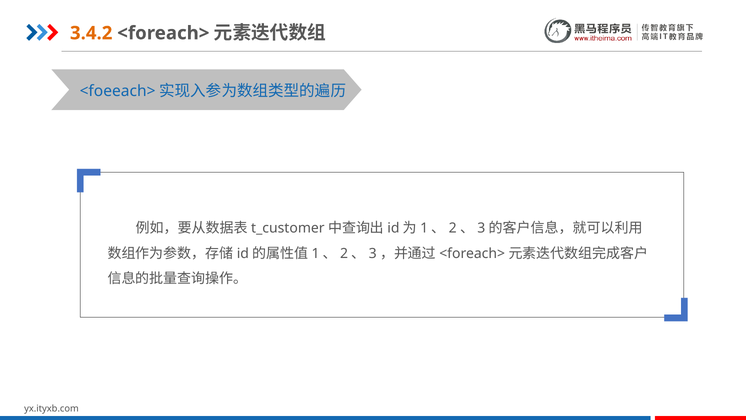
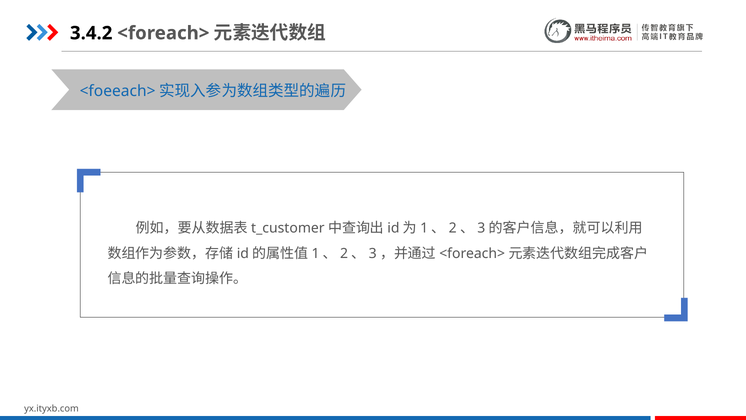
3.4.2 colour: orange -> black
